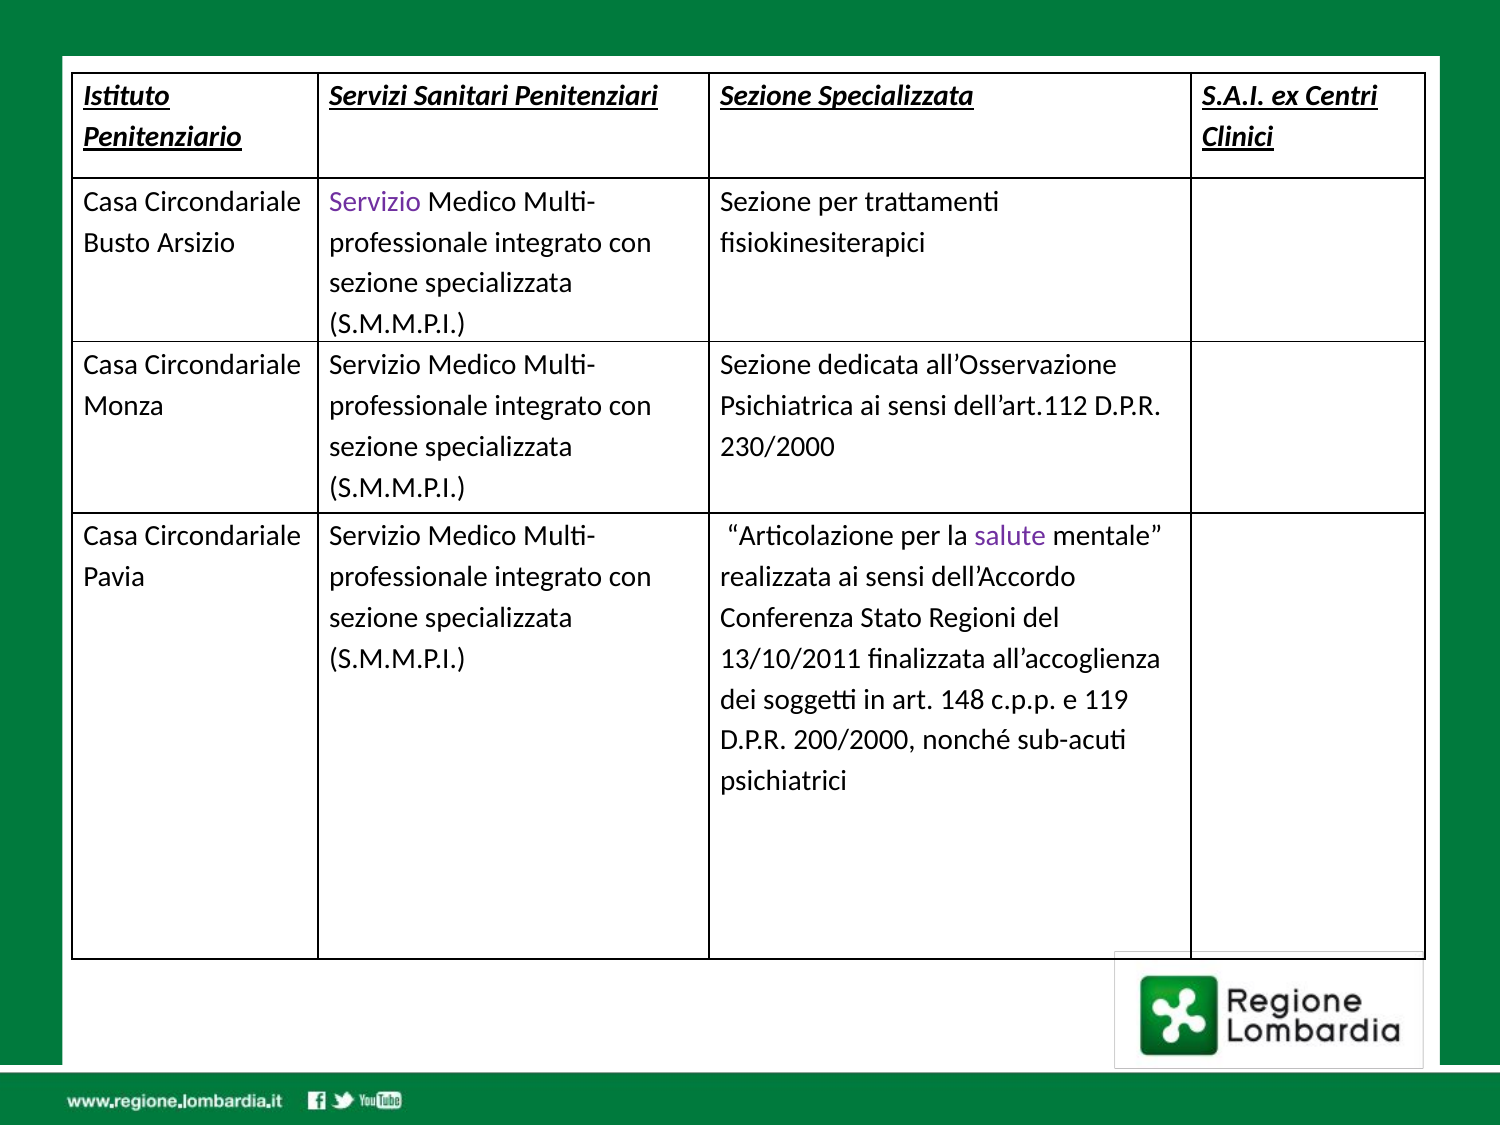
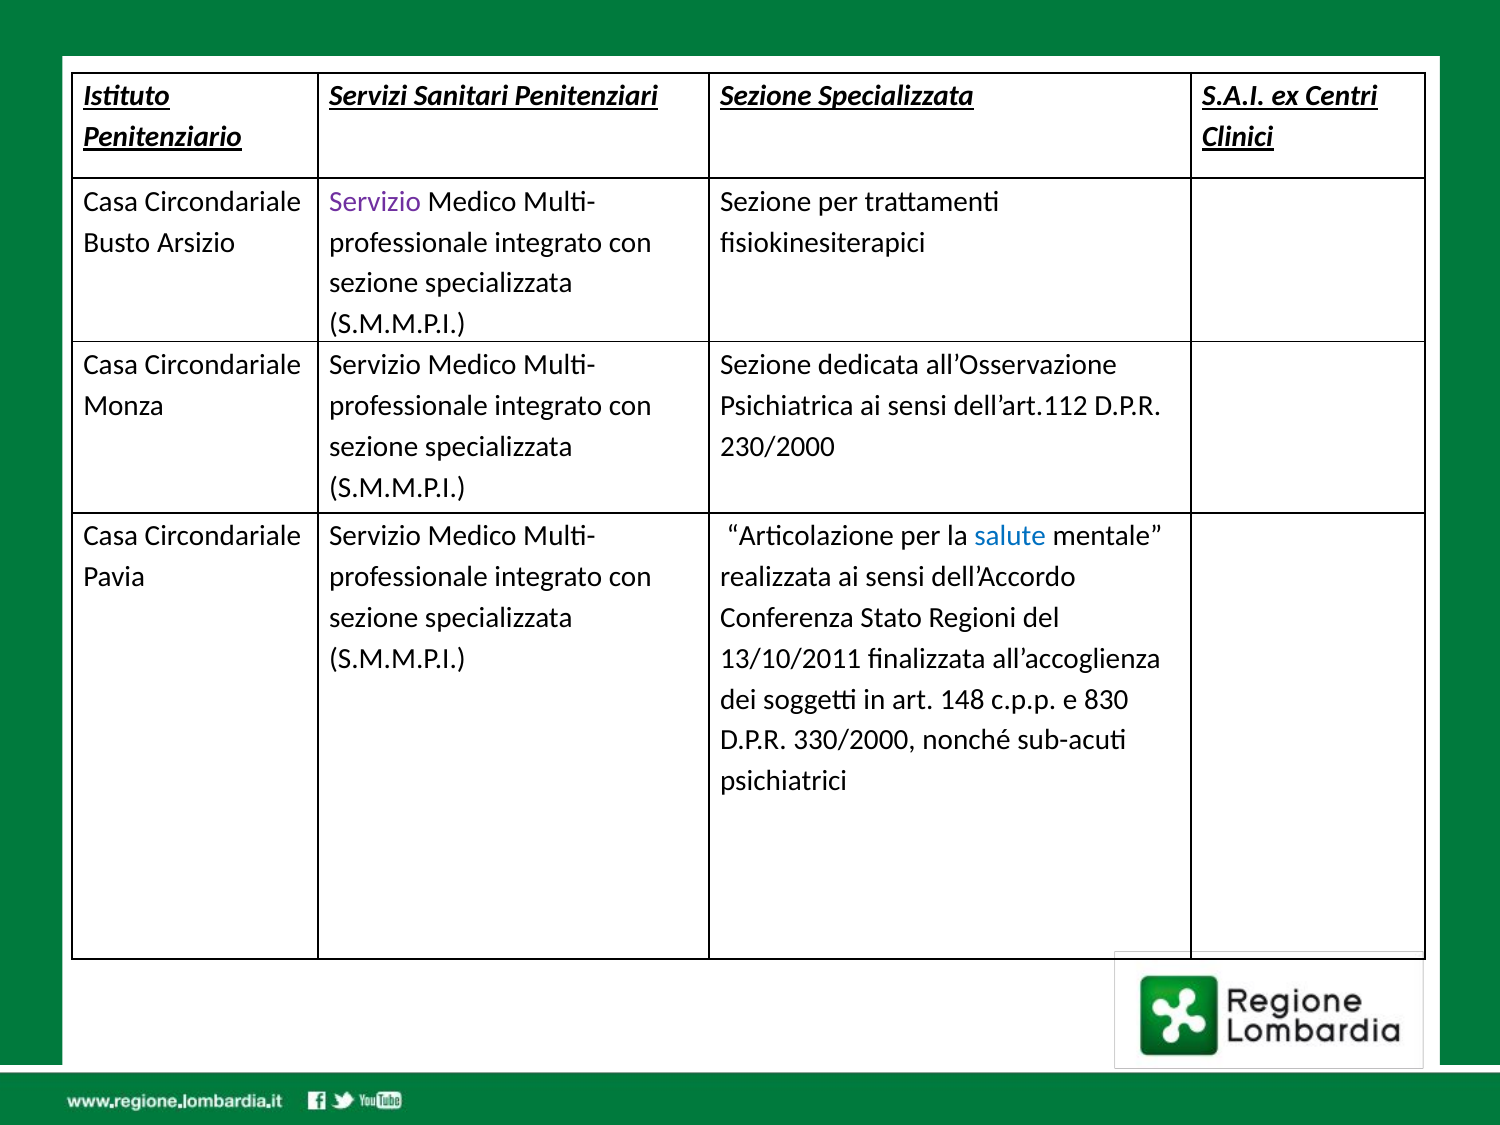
salute colour: purple -> blue
119: 119 -> 830
200/2000: 200/2000 -> 330/2000
